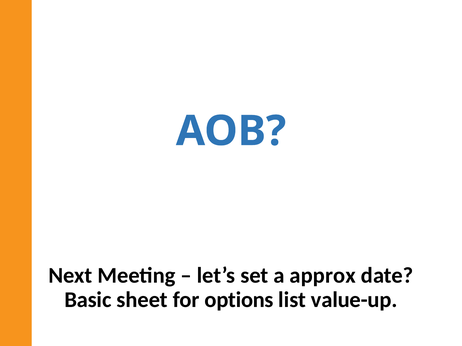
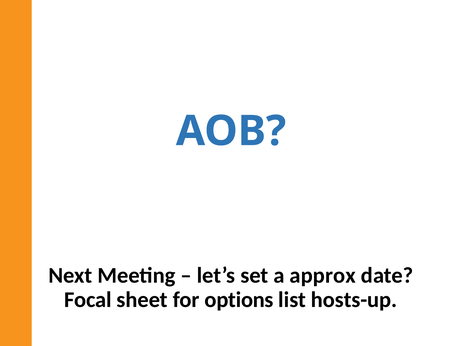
Basic: Basic -> Focal
value-up: value-up -> hosts-up
